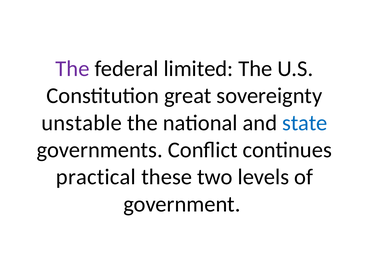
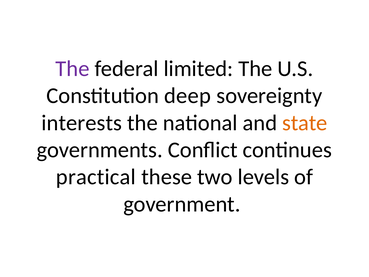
great: great -> deep
unstable: unstable -> interests
state colour: blue -> orange
